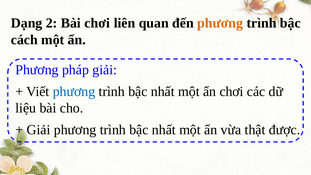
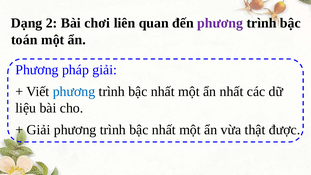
phương at (220, 23) colour: orange -> purple
cách: cách -> toán
ẩn chơi: chơi -> nhất
